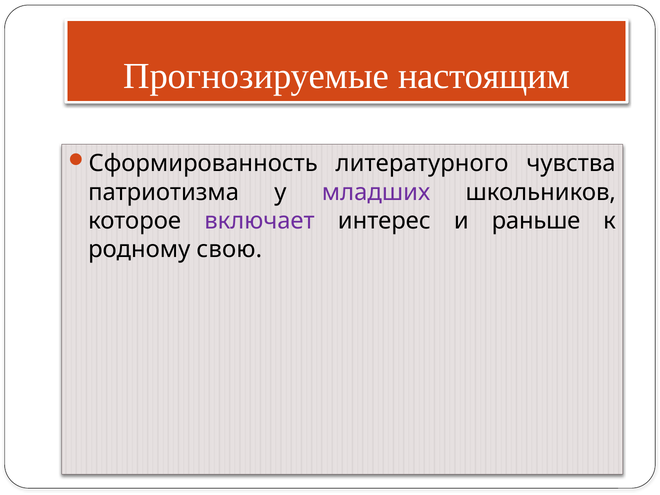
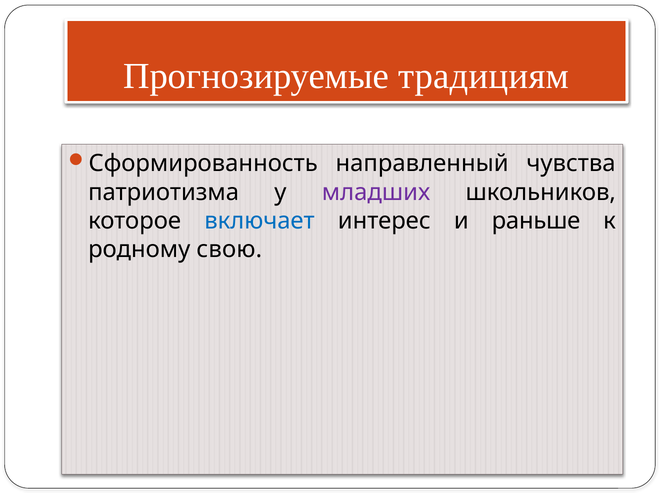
настоящим: настоящим -> традициям
литературного: литературного -> направленный
включает colour: purple -> blue
